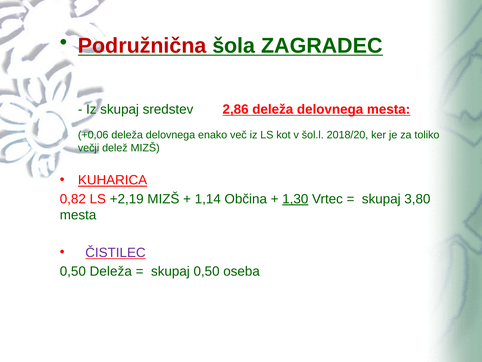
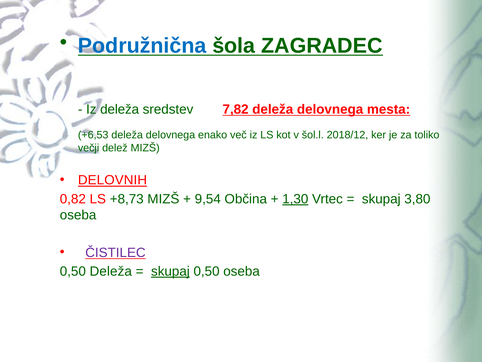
Podružnična colour: red -> blue
Iz skupaj: skupaj -> deleža
2,86: 2,86 -> 7,82
+0,06: +0,06 -> +6,53
2018/20: 2018/20 -> 2018/12
KUHARICA: KUHARICA -> DELOVNIH
+2,19: +2,19 -> +8,73
1,14: 1,14 -> 9,54
mesta at (78, 215): mesta -> oseba
skupaj at (170, 271) underline: none -> present
